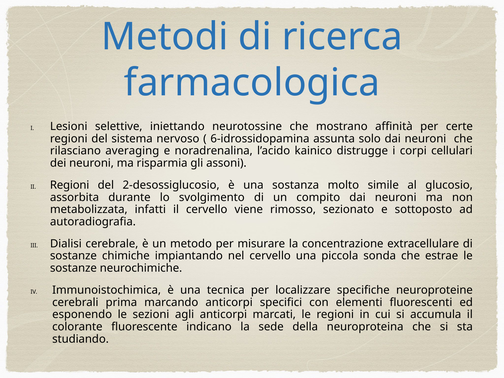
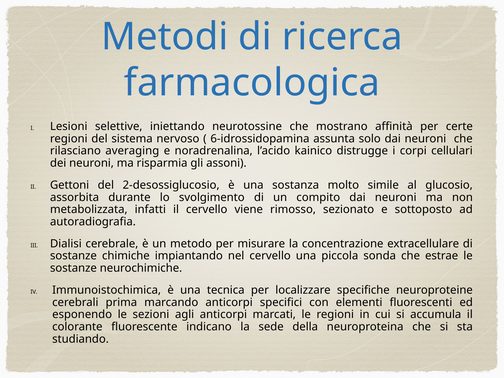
Regioni at (70, 185): Regioni -> Gettoni
